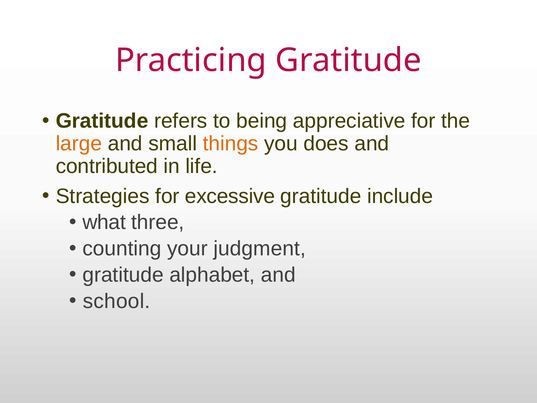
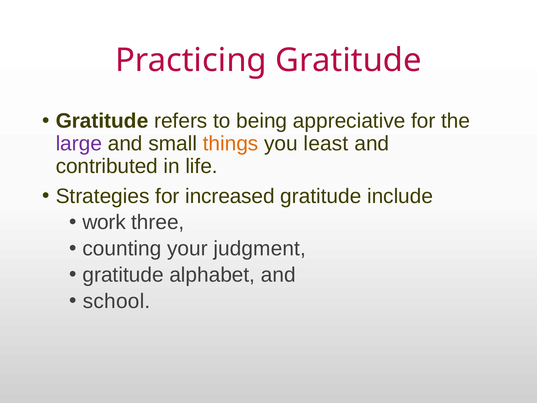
large colour: orange -> purple
does: does -> least
excessive: excessive -> increased
what: what -> work
